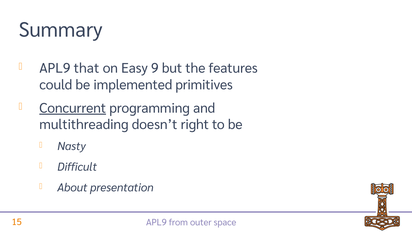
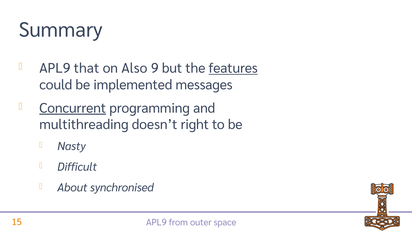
Easy: Easy -> Also
features underline: none -> present
primitives: primitives -> messages
presentation: presentation -> synchronised
